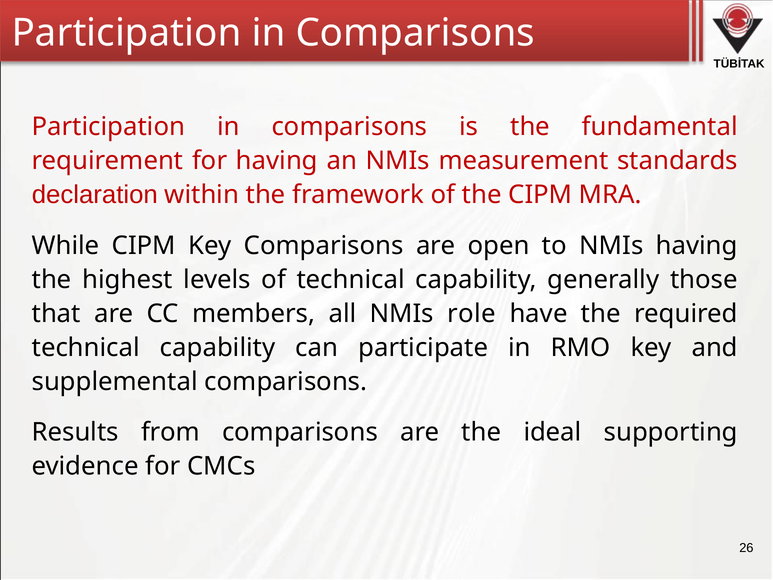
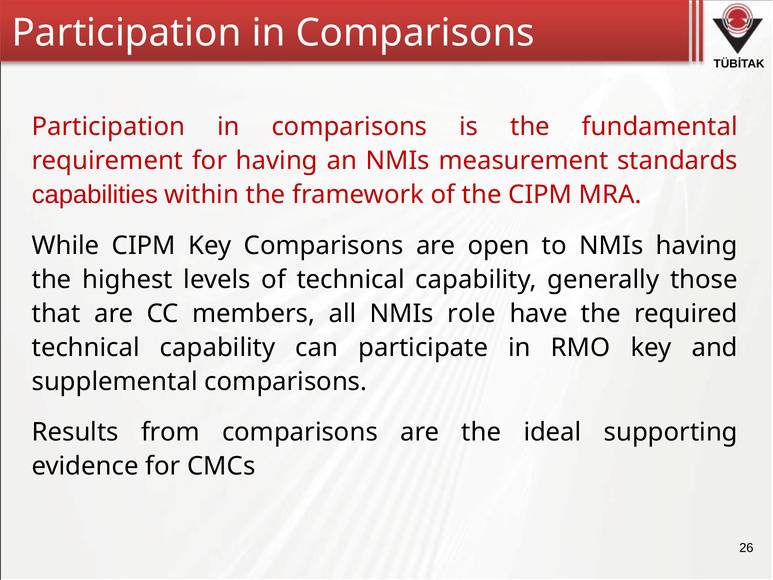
declaration: declaration -> capabilities
